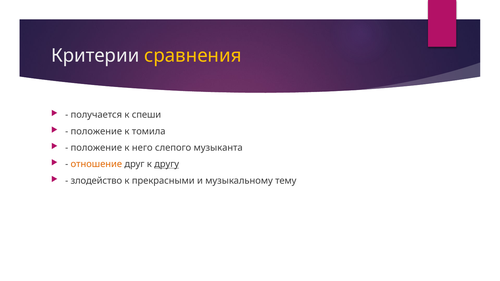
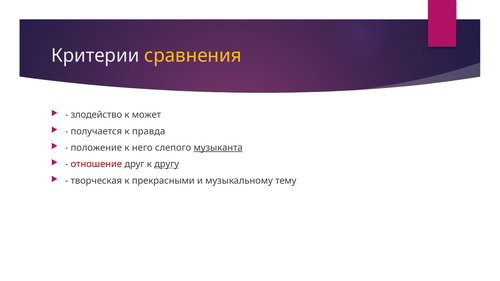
получается: получается -> злодейство
спеши: спеши -> может
положение at (96, 131): положение -> получается
томила: томила -> правда
музыканта underline: none -> present
отношение colour: orange -> red
злодейство: злодейство -> творческая
